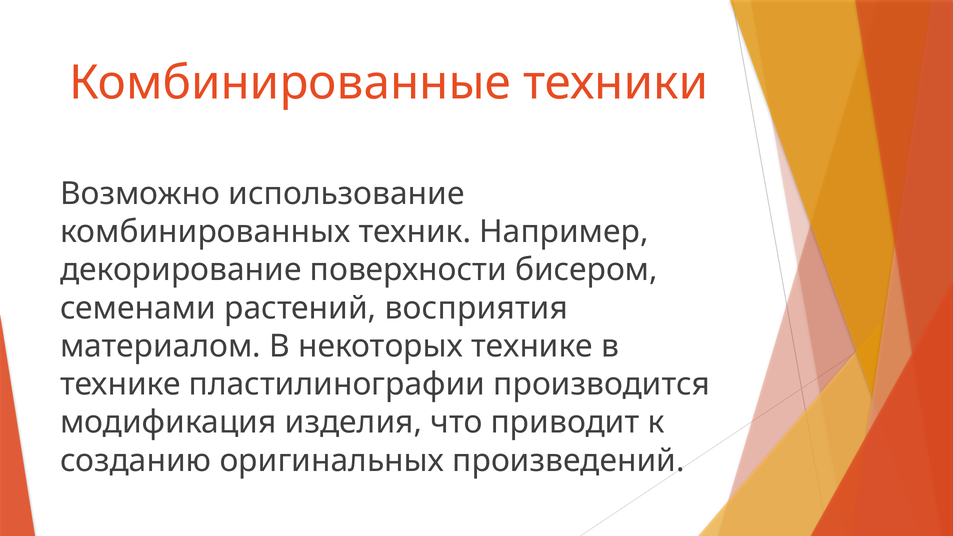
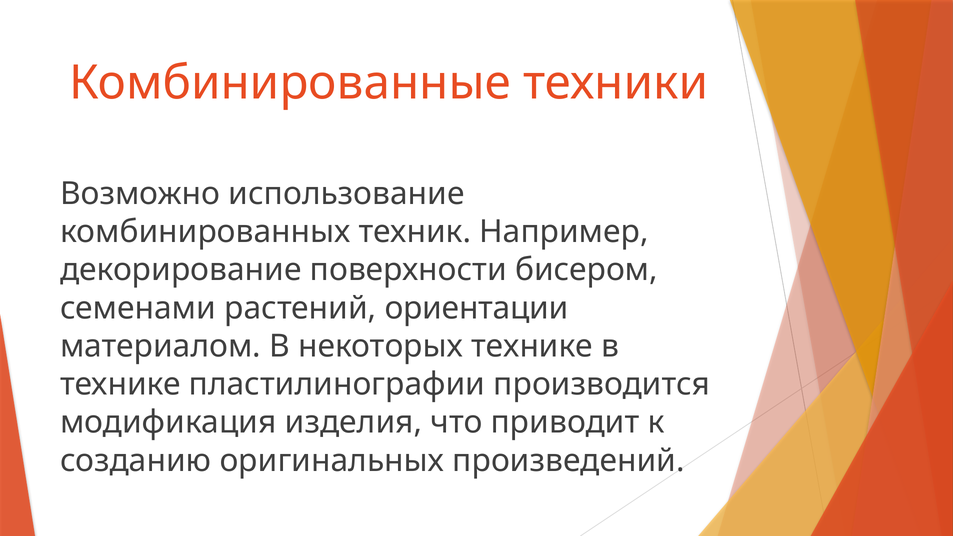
восприятия: восприятия -> ориентации
